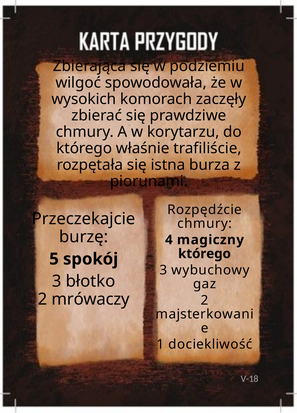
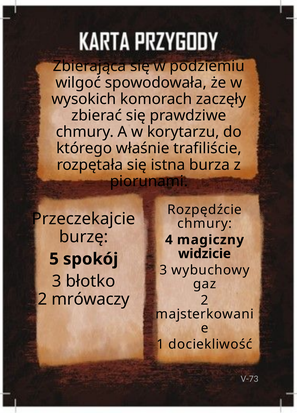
którego at (204, 254): którego -> widzicie
V-18: V-18 -> V-73
